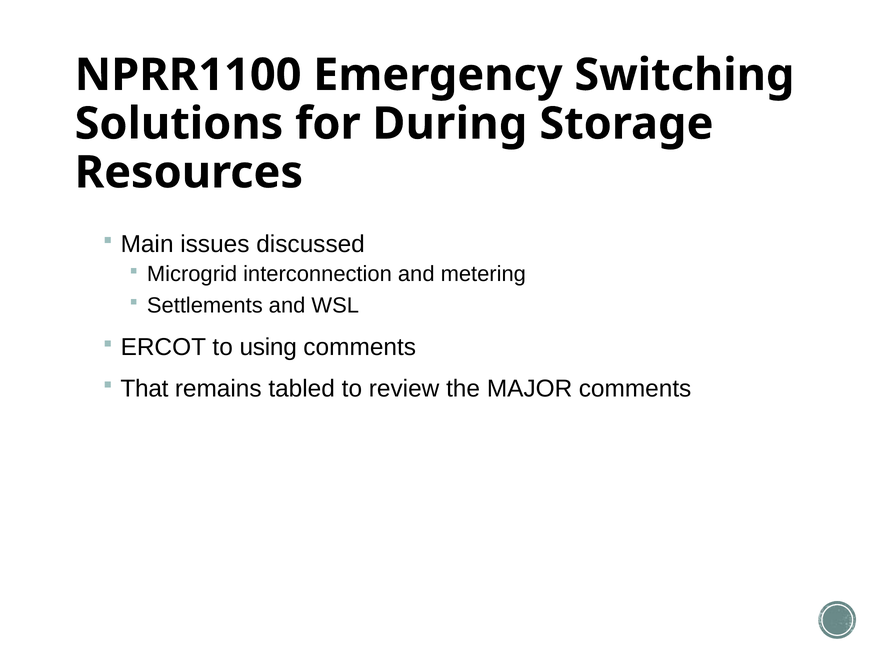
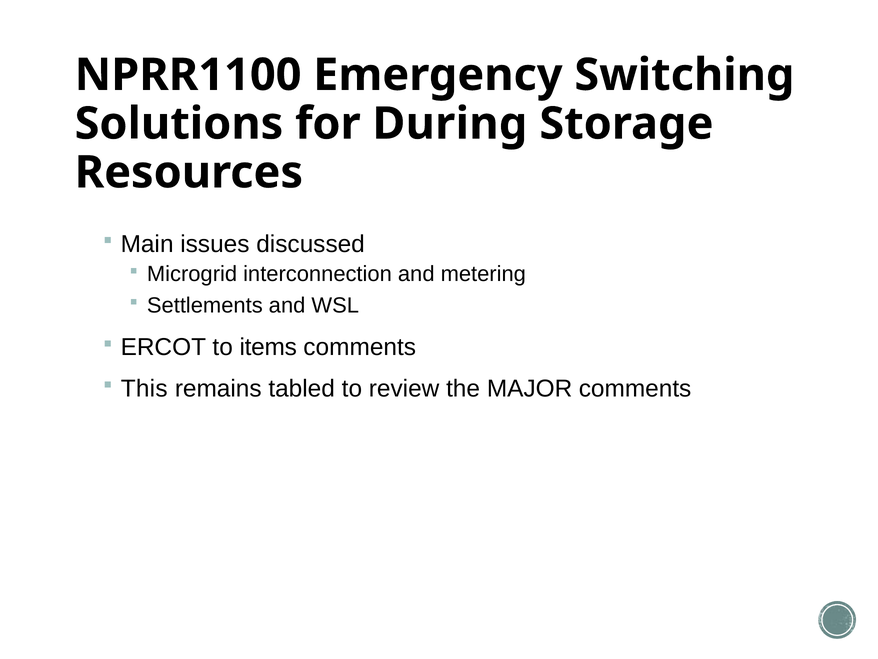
using: using -> items
That: That -> This
